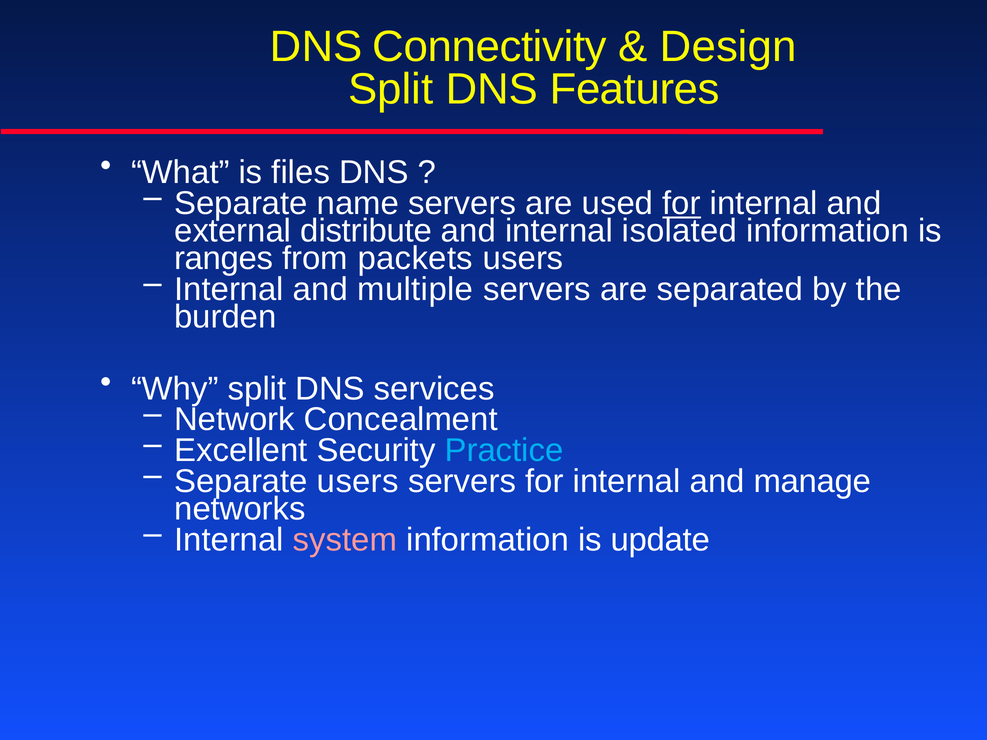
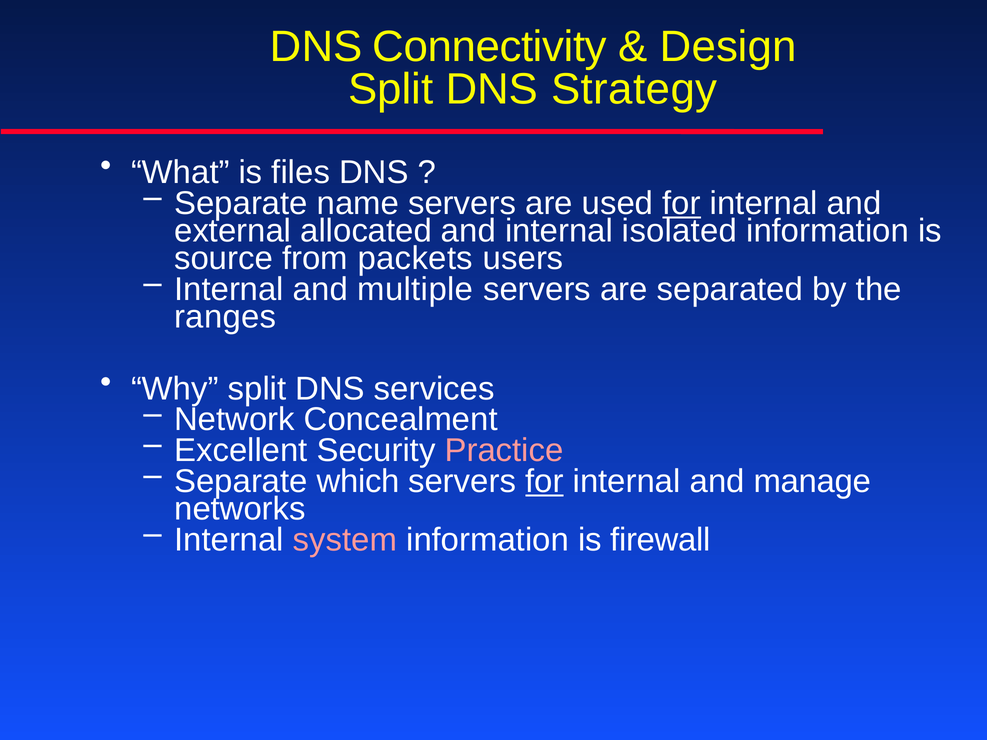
Features: Features -> Strategy
distribute: distribute -> allocated
ranges: ranges -> source
burden: burden -> ranges
Practice colour: light blue -> pink
Separate users: users -> which
for at (544, 482) underline: none -> present
update: update -> firewall
